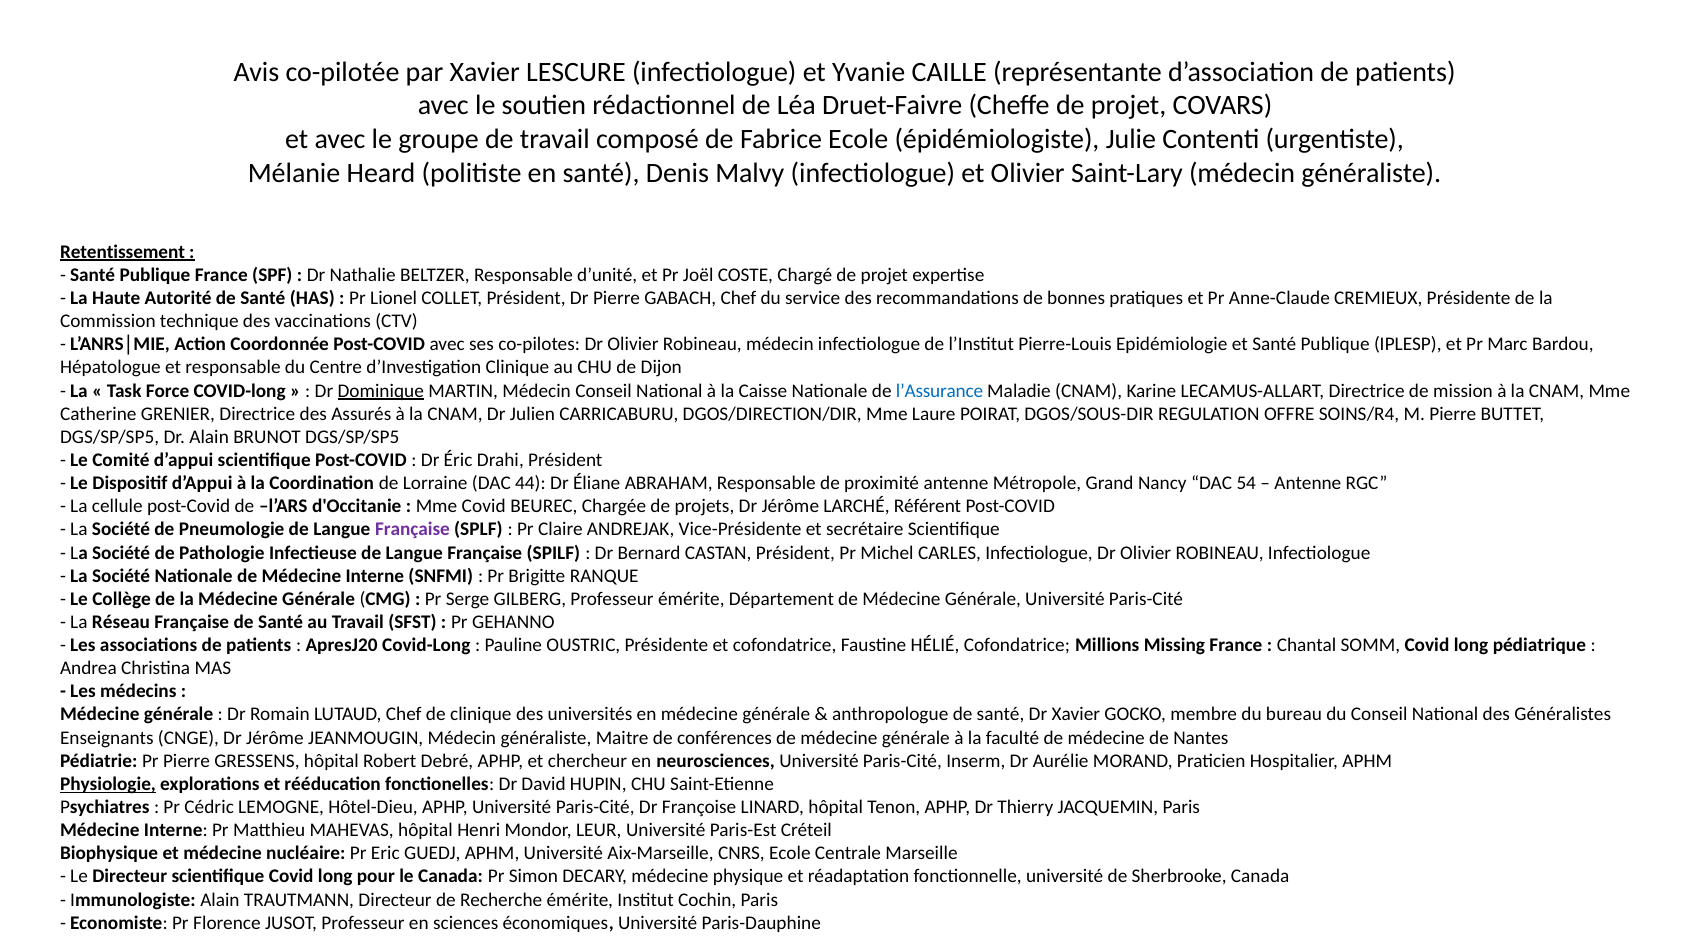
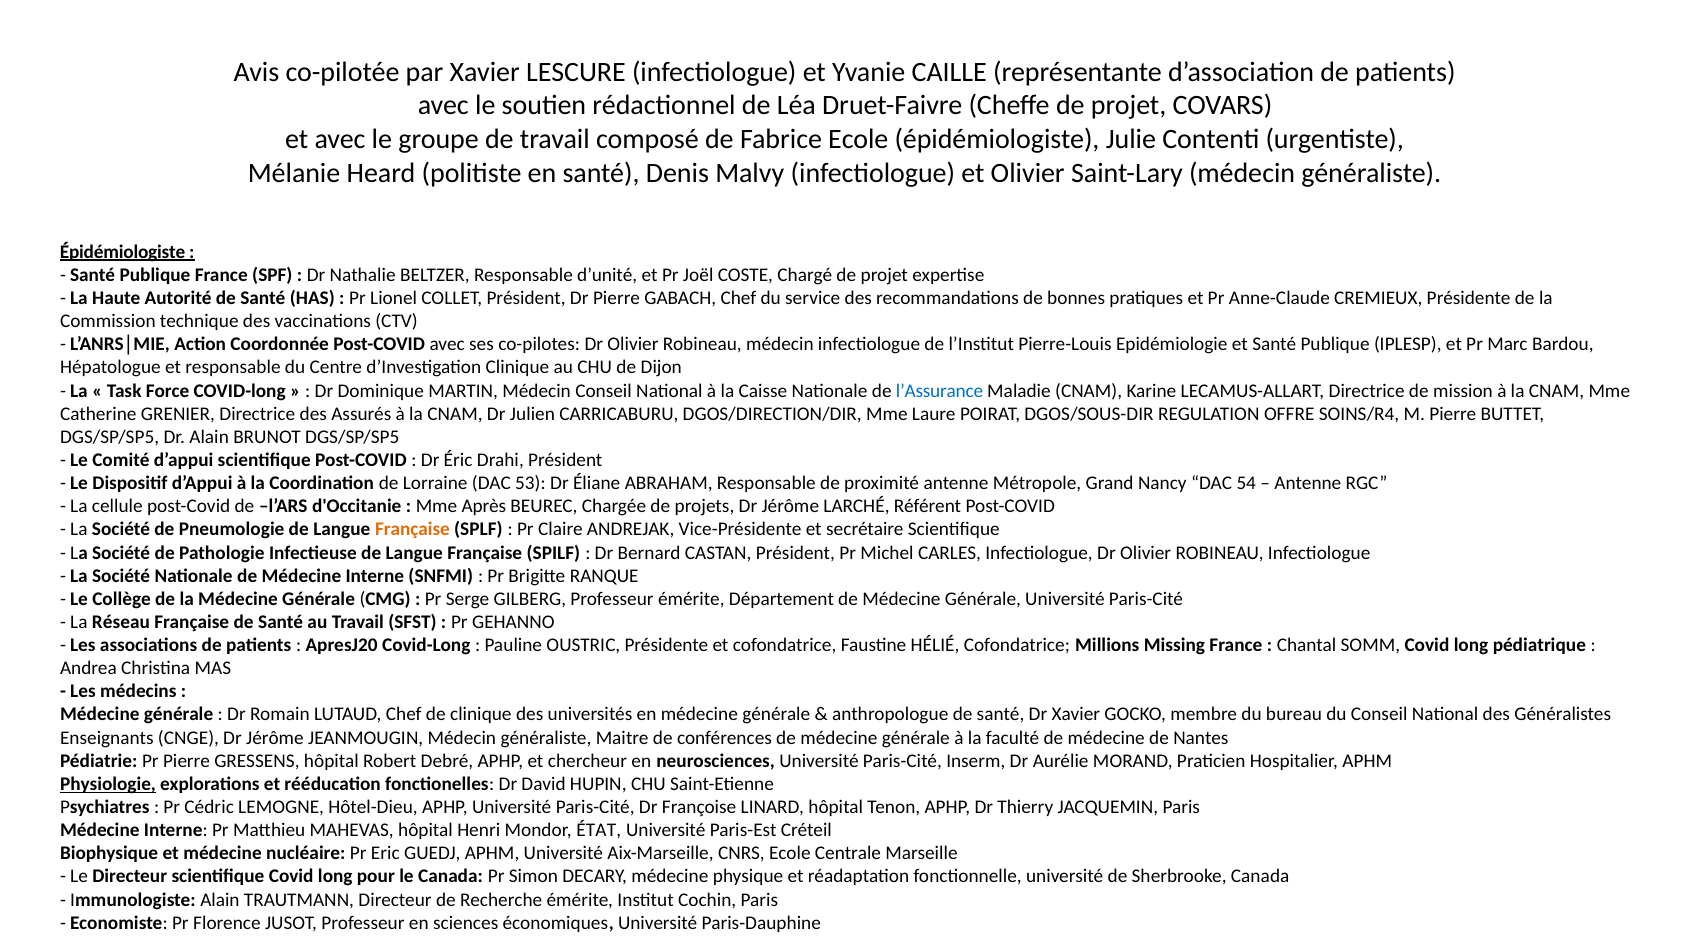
Retentissement at (123, 252): Retentissement -> Épidémiologiste
Dominique underline: present -> none
44: 44 -> 53
Mme Covid: Covid -> Après
Française at (412, 530) colour: purple -> orange
LEUR: LEUR -> ÉTAT
